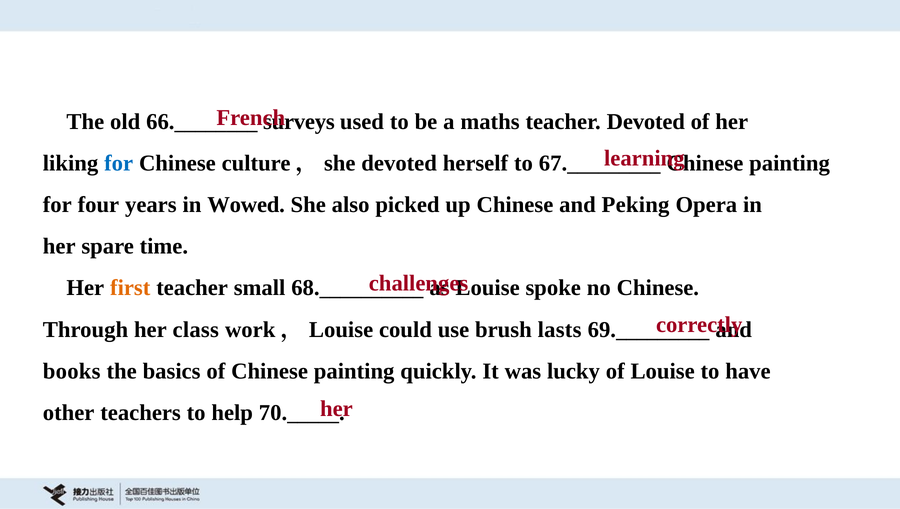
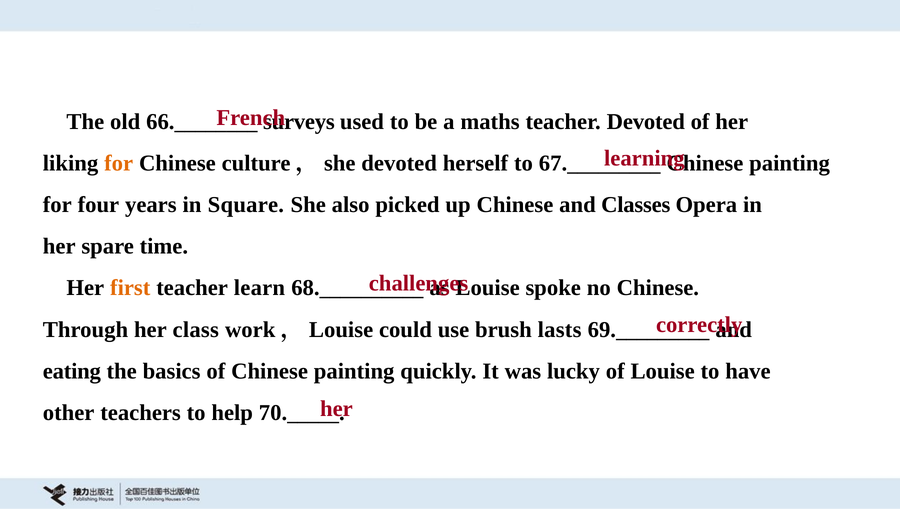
for at (119, 163) colour: blue -> orange
Wowed: Wowed -> Square
Peking: Peking -> Classes
small: small -> learn
books: books -> eating
